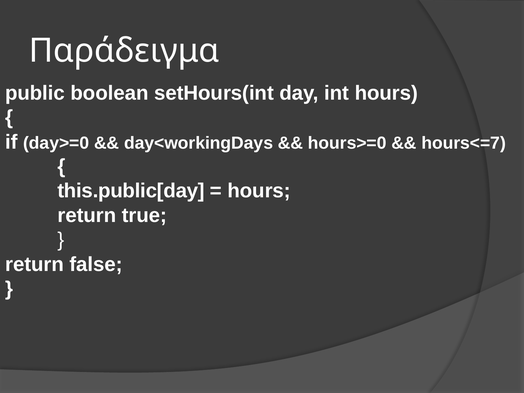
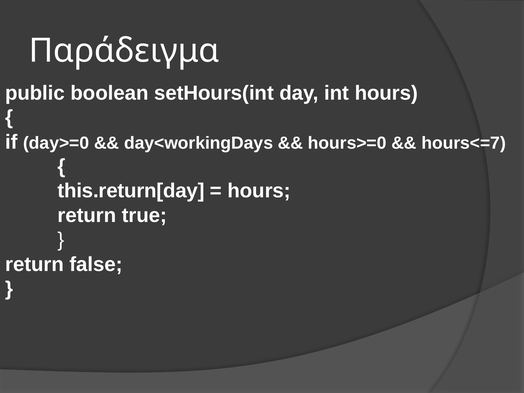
this.public[day: this.public[day -> this.return[day
